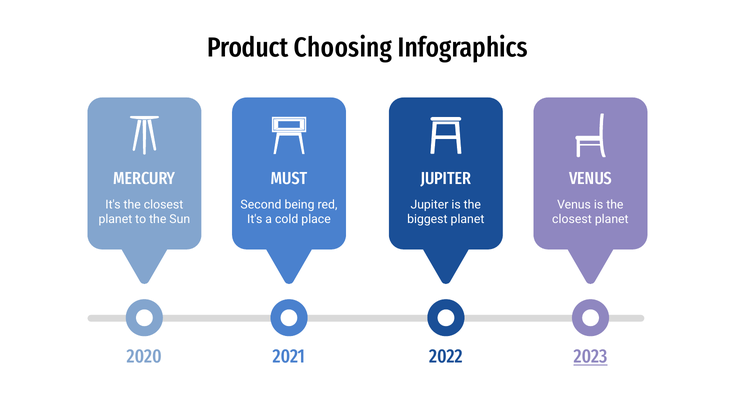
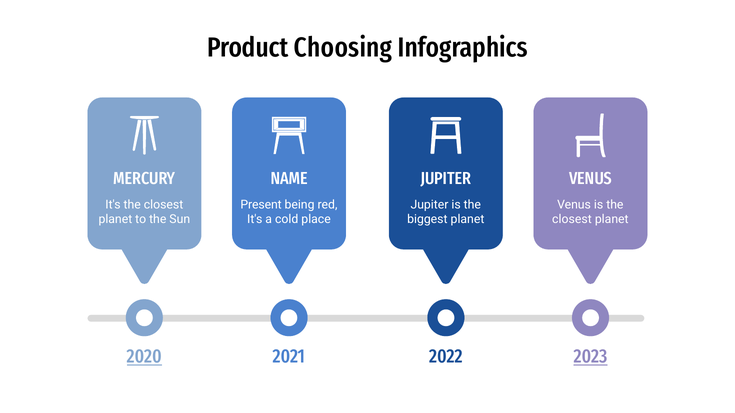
MUST: MUST -> NAME
Second: Second -> Present
2020 underline: none -> present
